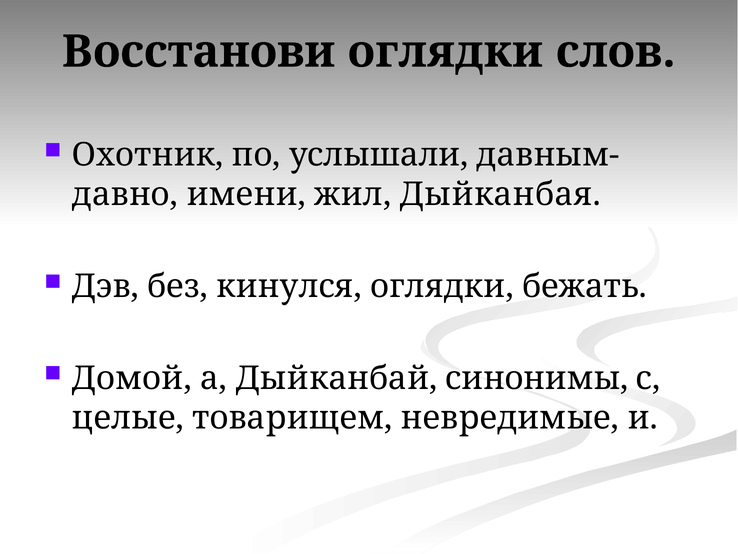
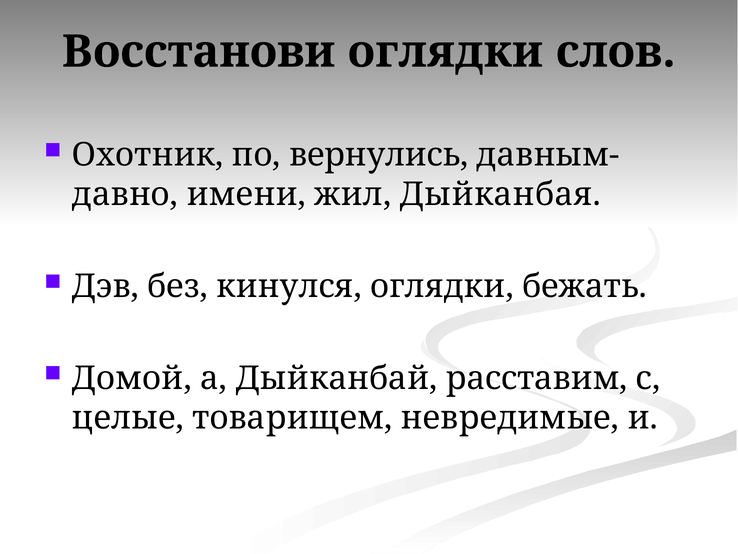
услышали: услышали -> вернулись
синонимы: синонимы -> расставим
